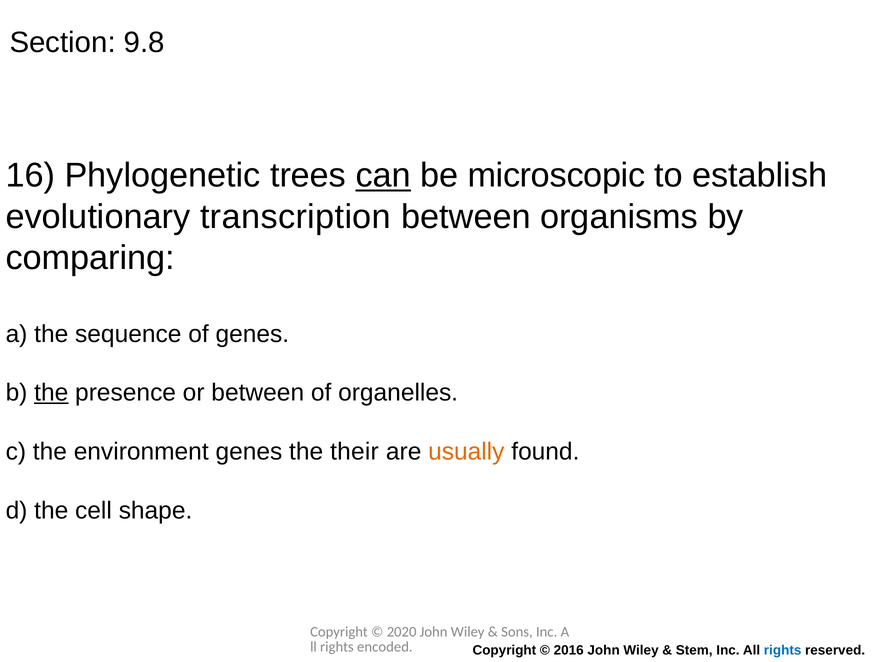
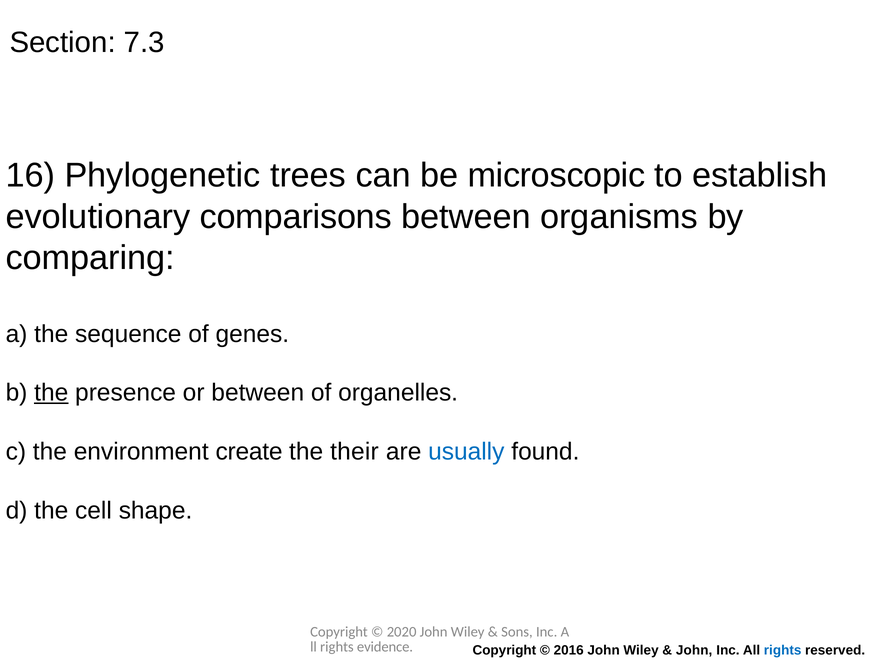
9.8: 9.8 -> 7.3
can underline: present -> none
transcription: transcription -> comparisons
environment genes: genes -> create
usually colour: orange -> blue
encoded: encoded -> evidence
Stem at (694, 650): Stem -> John
